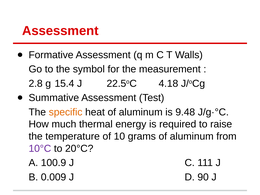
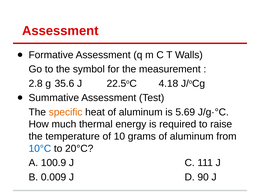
15.4: 15.4 -> 35.6
9.48: 9.48 -> 5.69
10°C colour: purple -> blue
